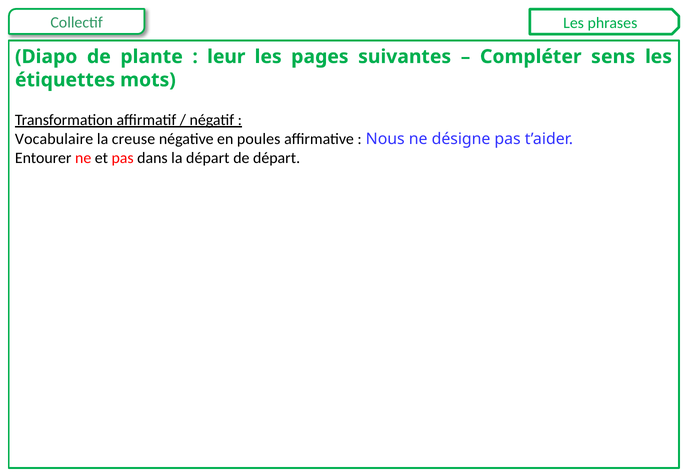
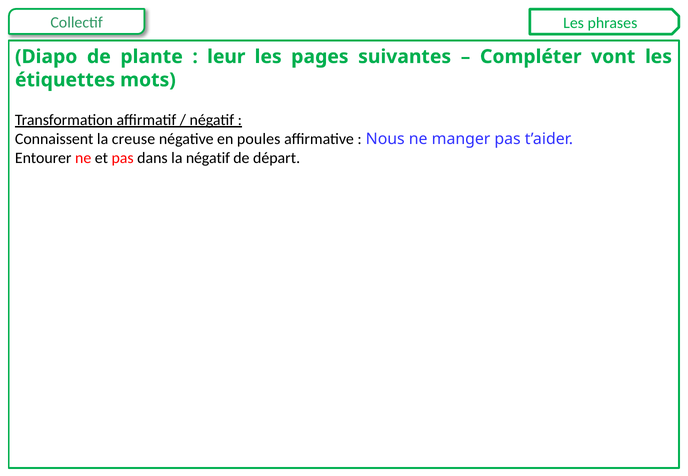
sens: sens -> vont
Vocabulaire: Vocabulaire -> Connaissent
désigne: désigne -> manger
la départ: départ -> négatif
